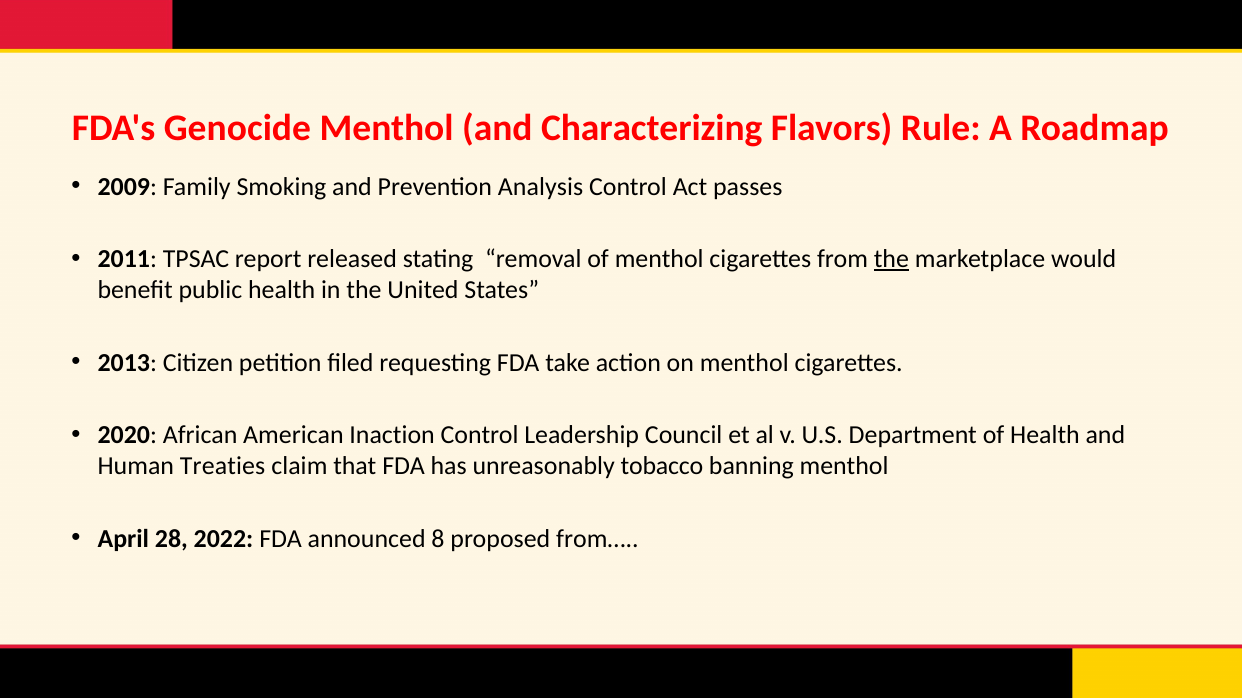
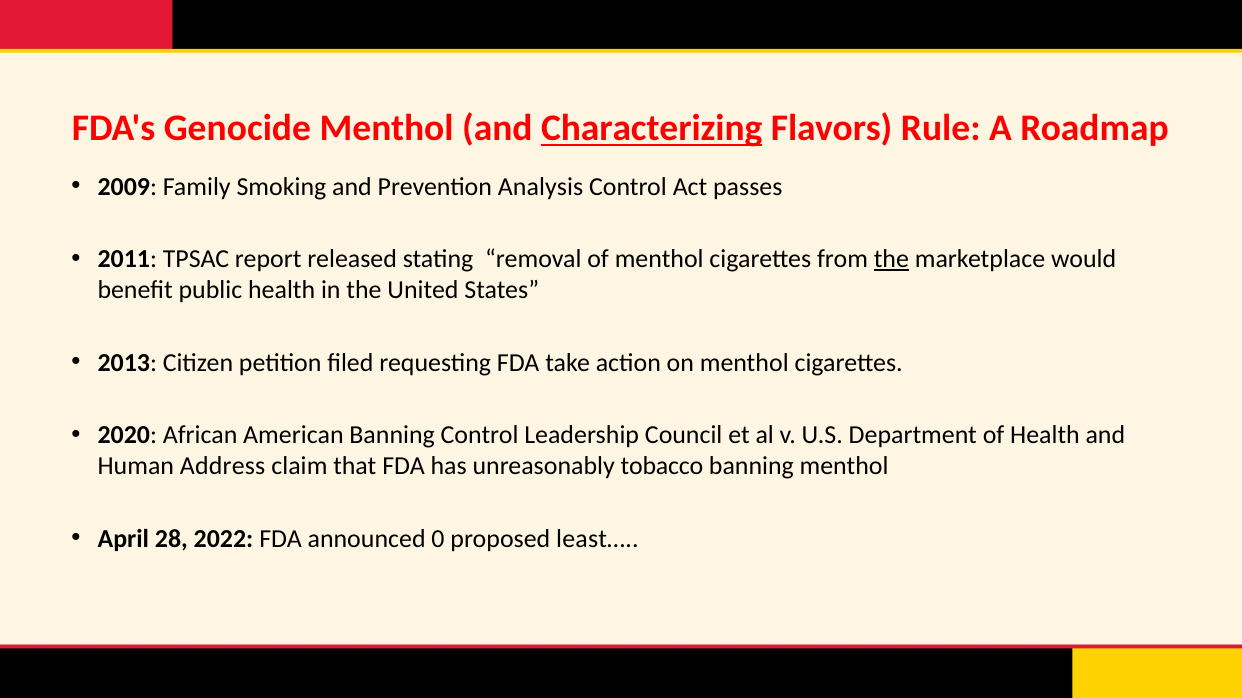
Characterizing underline: none -> present
American Inaction: Inaction -> Banning
Treaties: Treaties -> Address
8: 8 -> 0
from…: from… -> least…
